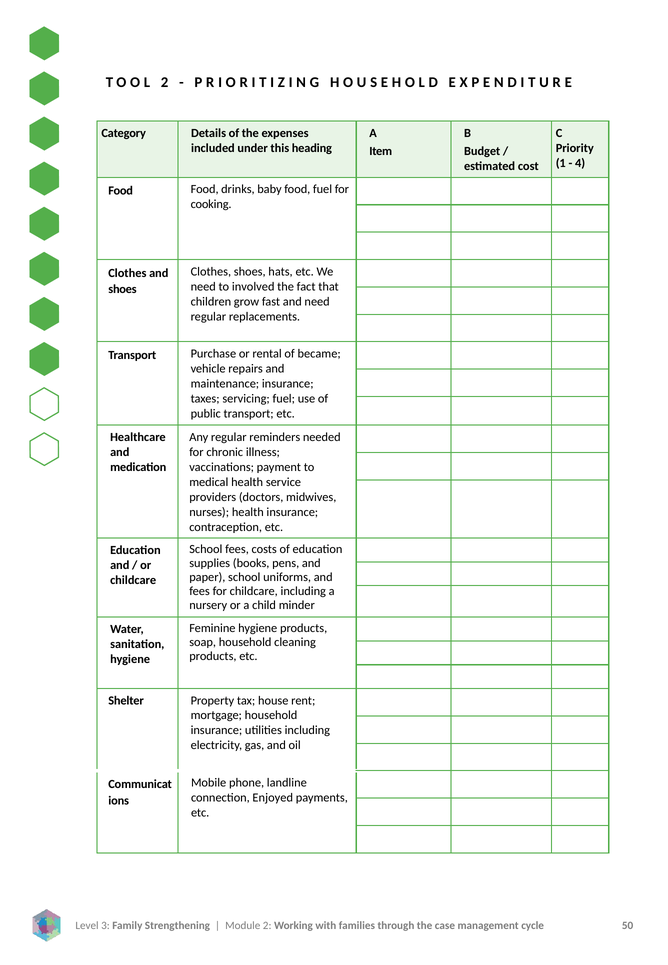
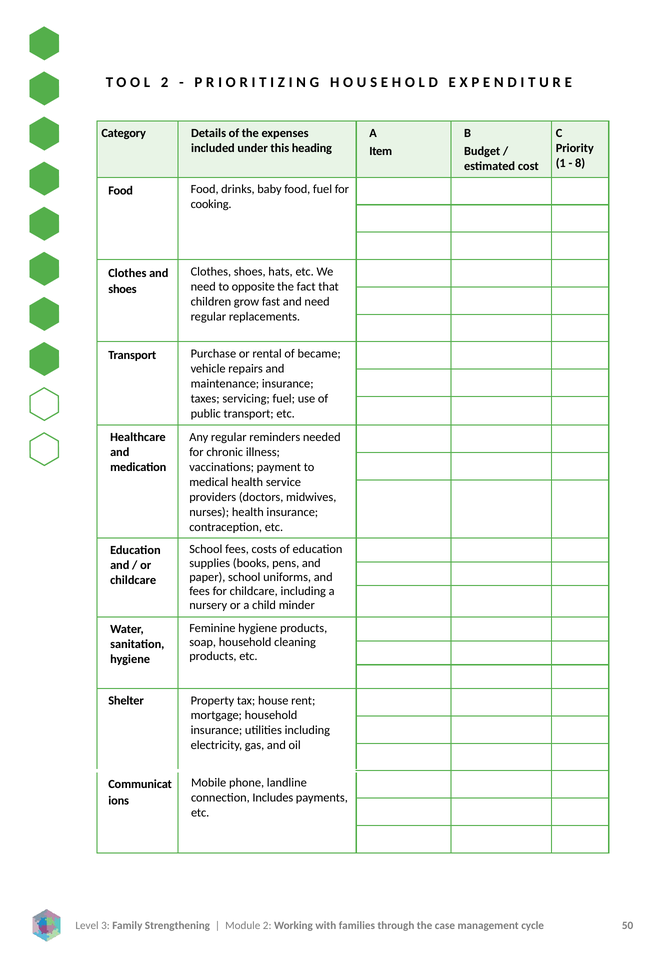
4: 4 -> 8
involved: involved -> opposite
Enjoyed: Enjoyed -> Includes
